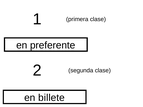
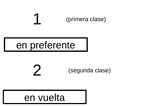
billete: billete -> vuelta
